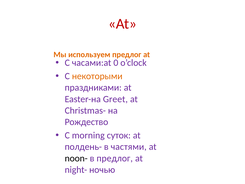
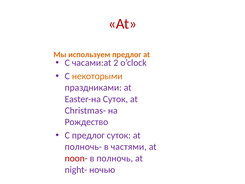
0: 0 -> 2
Easter-на Greet: Greet -> Суток
С morning: morning -> предлог
полдень-: полдень- -> полночь-
noon- colour: black -> red
в предлог: предлог -> полночь
